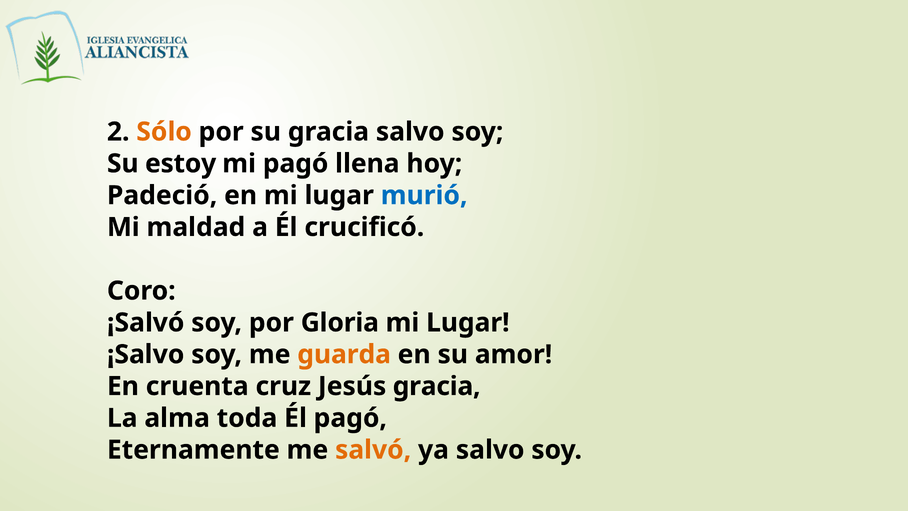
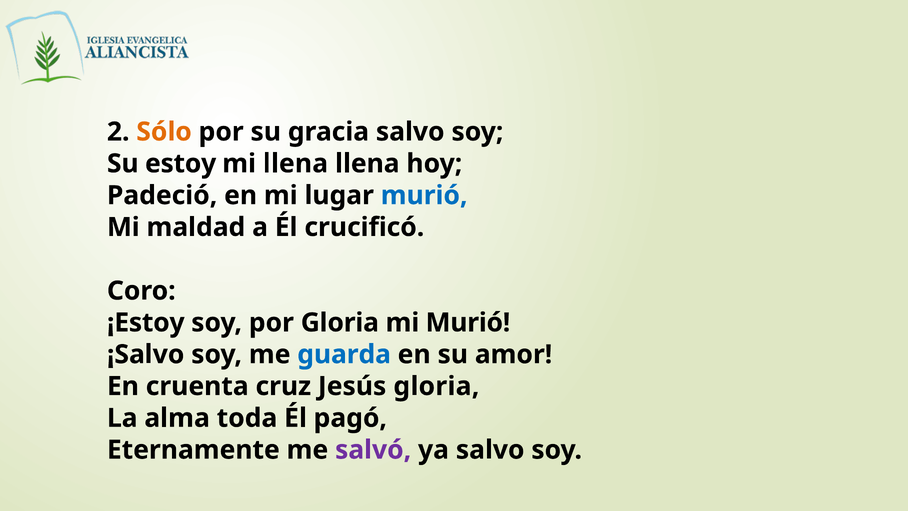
mi pagó: pagó -> llena
¡Salvó: ¡Salvó -> ¡Estoy
Lugar at (468, 323): Lugar -> Murió
guarda colour: orange -> blue
Jesús gracia: gracia -> gloria
salvó colour: orange -> purple
